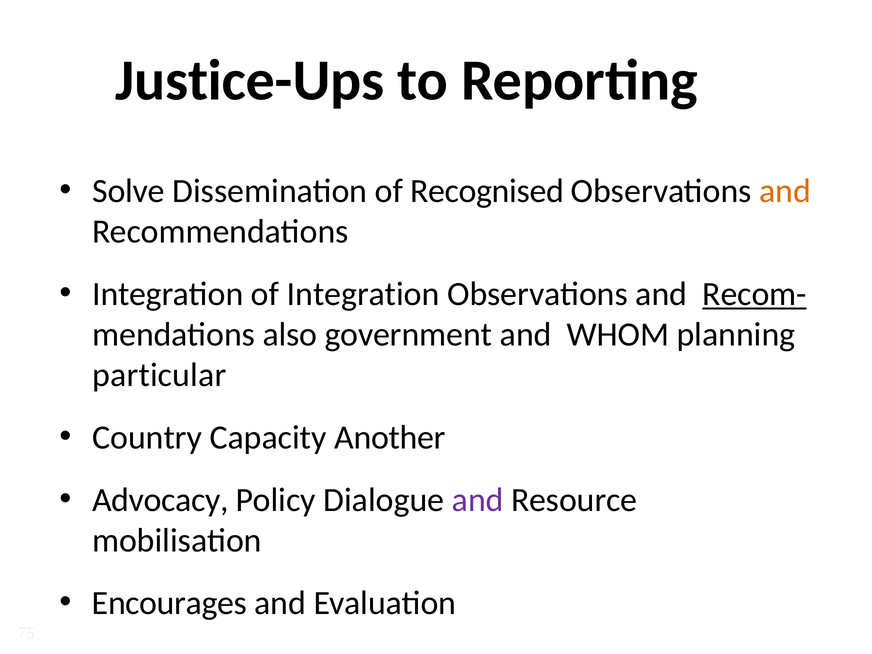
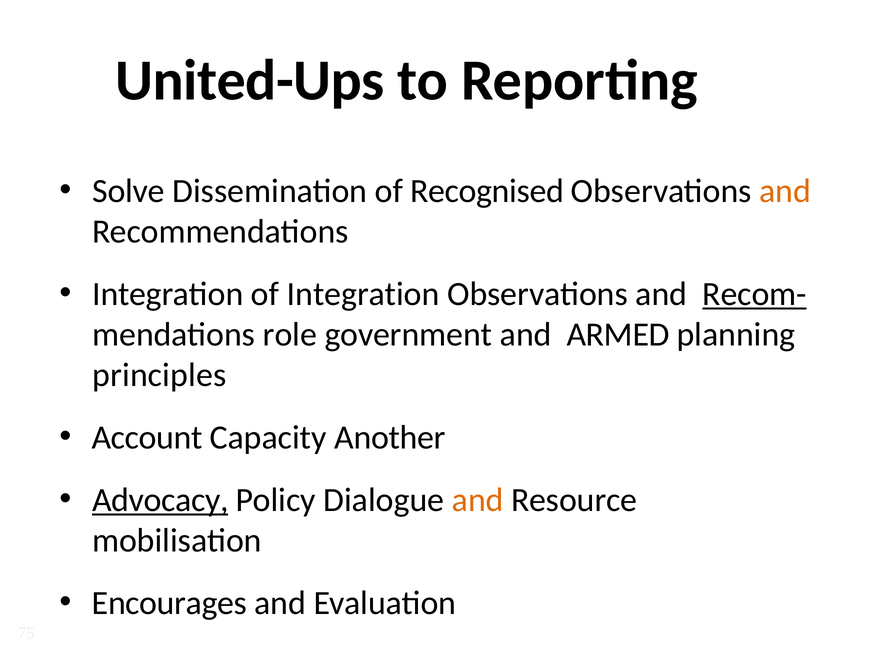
Justice-Ups: Justice-Ups -> United-Ups
also: also -> role
WHOM: WHOM -> ARMED
particular: particular -> principles
Country: Country -> Account
Advocacy underline: none -> present
and at (478, 500) colour: purple -> orange
